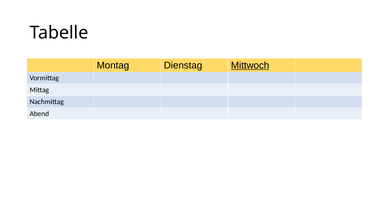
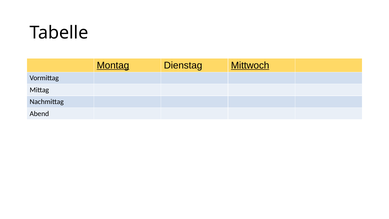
Montag underline: none -> present
